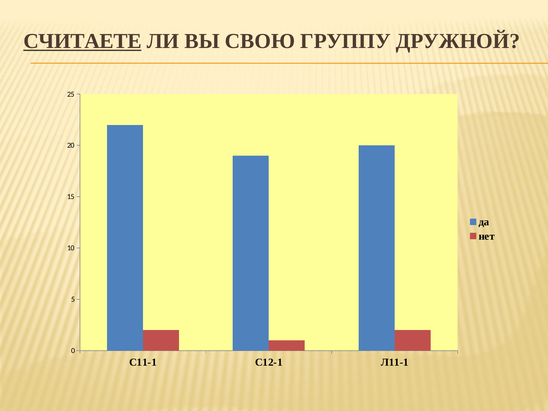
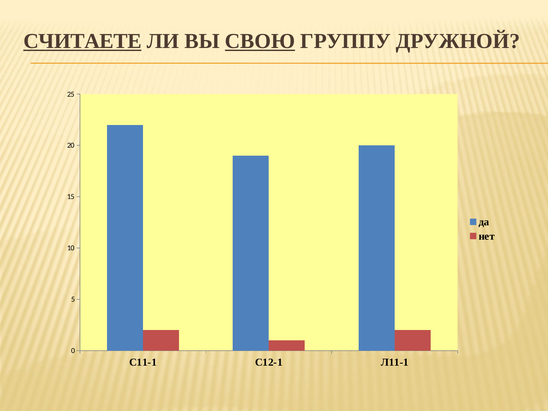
СВОЮ underline: none -> present
